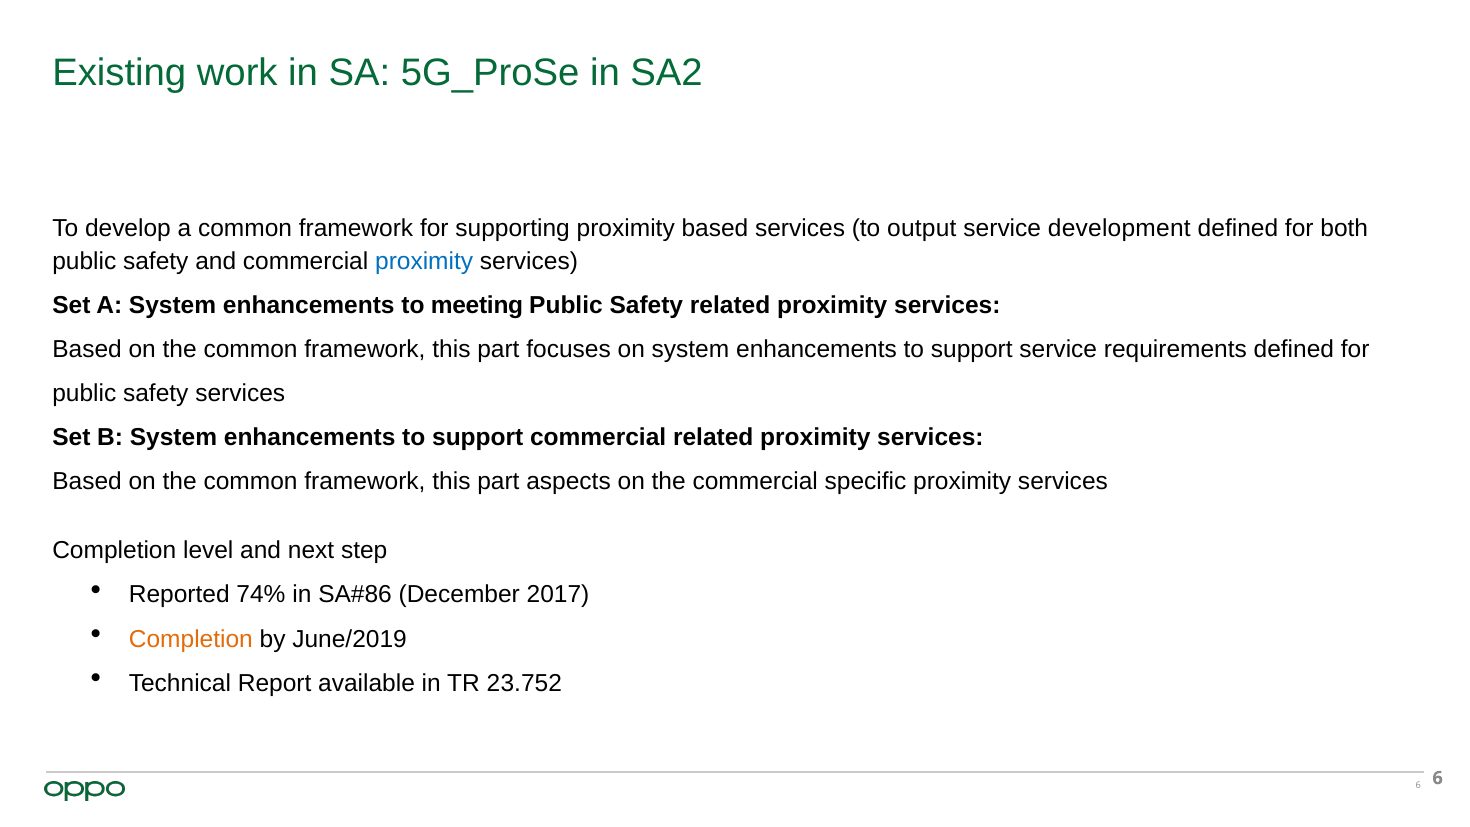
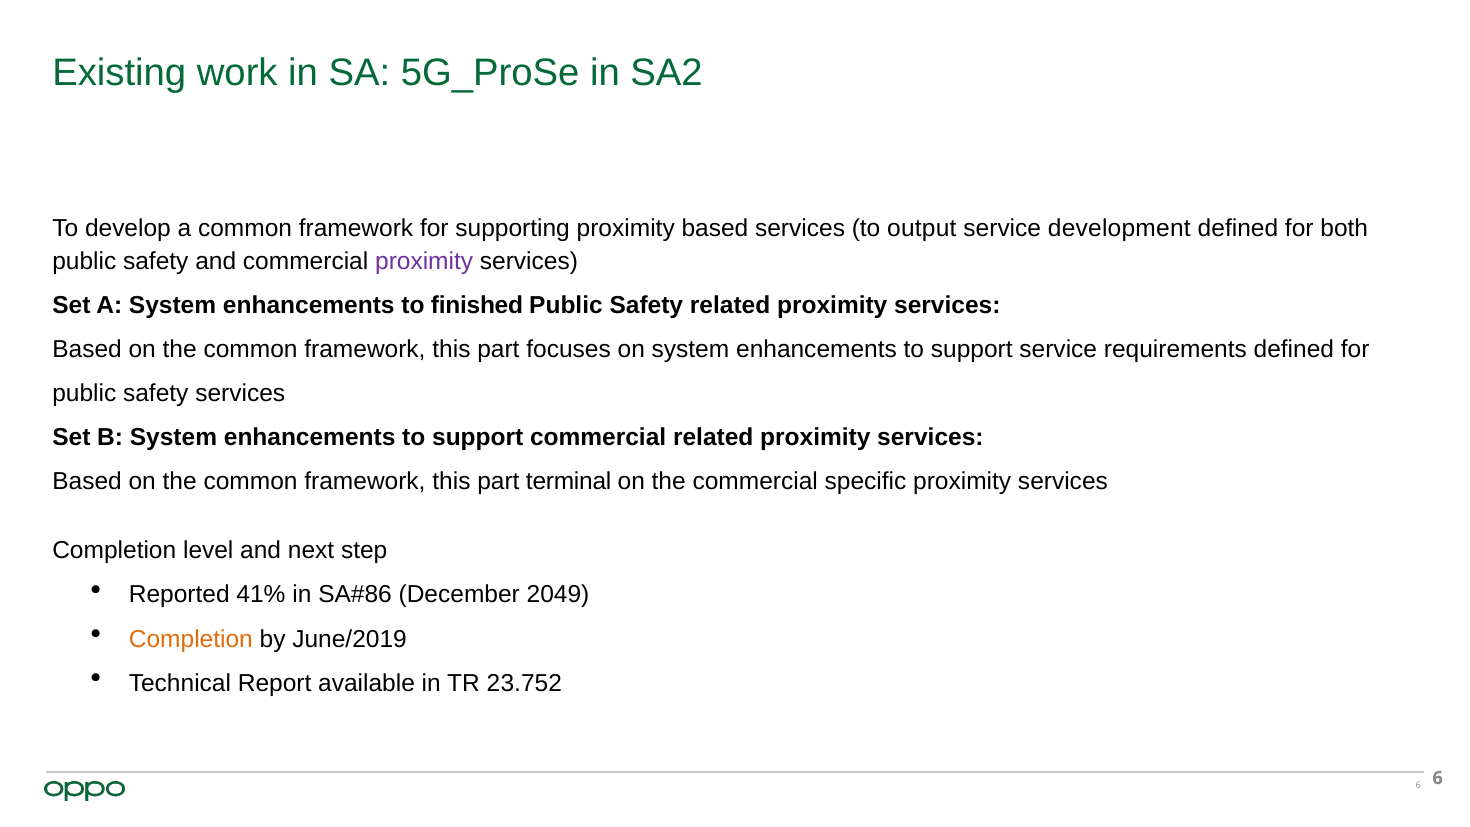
proximity at (424, 261) colour: blue -> purple
meeting: meeting -> finished
aspects: aspects -> terminal
74%: 74% -> 41%
2017: 2017 -> 2049
